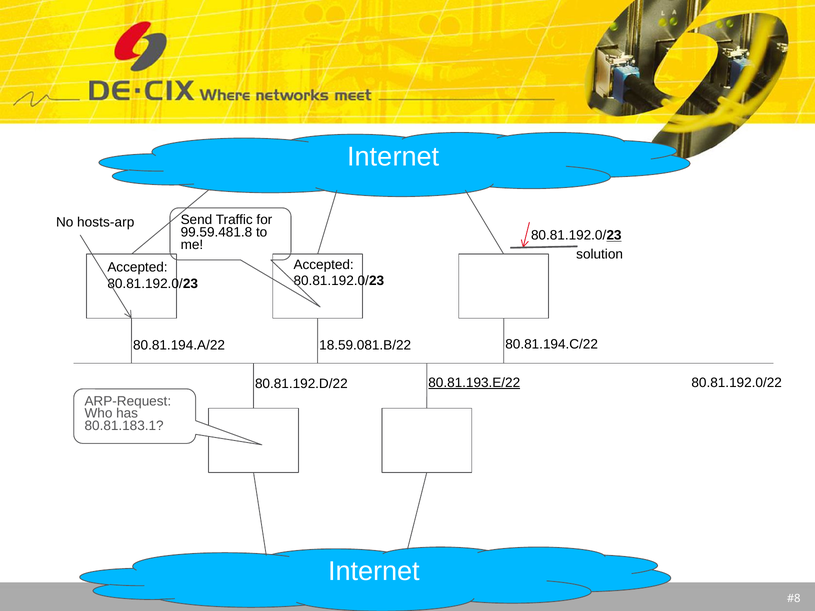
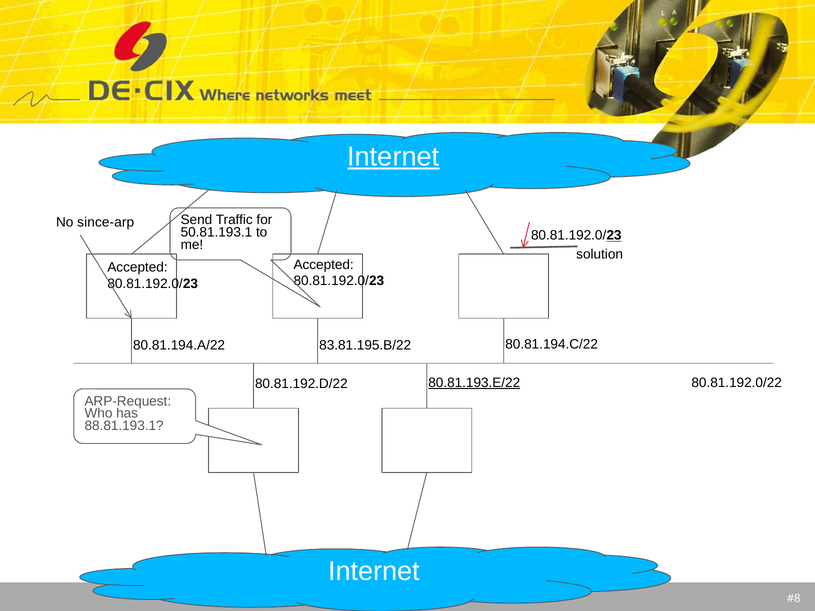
Internet at (393, 157) underline: none -> present
hosts-arp: hosts-arp -> since-arp
99.59.481.8: 99.59.481.8 -> 50.81.193.1
18.59.081.B/22: 18.59.081.B/22 -> 83.81.195.B/22
80.81.183.1: 80.81.183.1 -> 88.81.193.1
